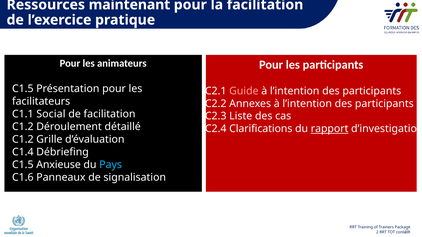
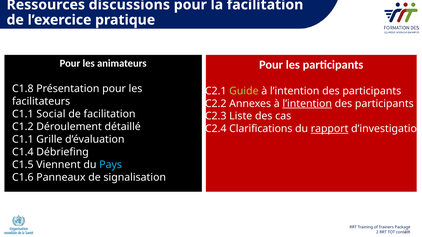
maintenant: maintenant -> discussions
C1.5 at (23, 89): C1.5 -> C1.8
Guide colour: pink -> light green
l’intention at (307, 104) underline: none -> present
C1.2 at (23, 140): C1.2 -> C1.1
Anxieuse: Anxieuse -> Viennent
